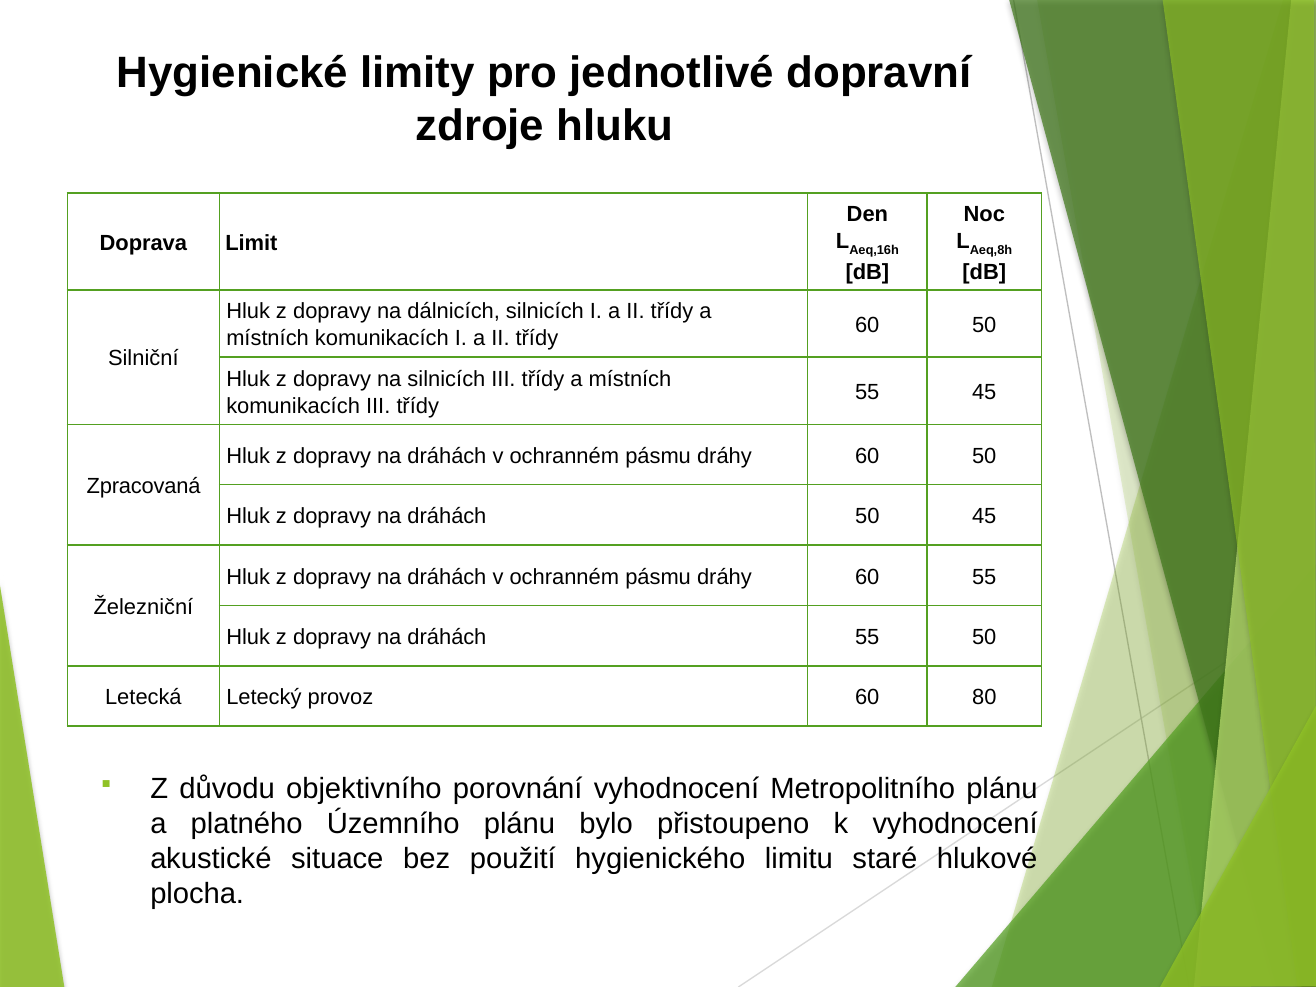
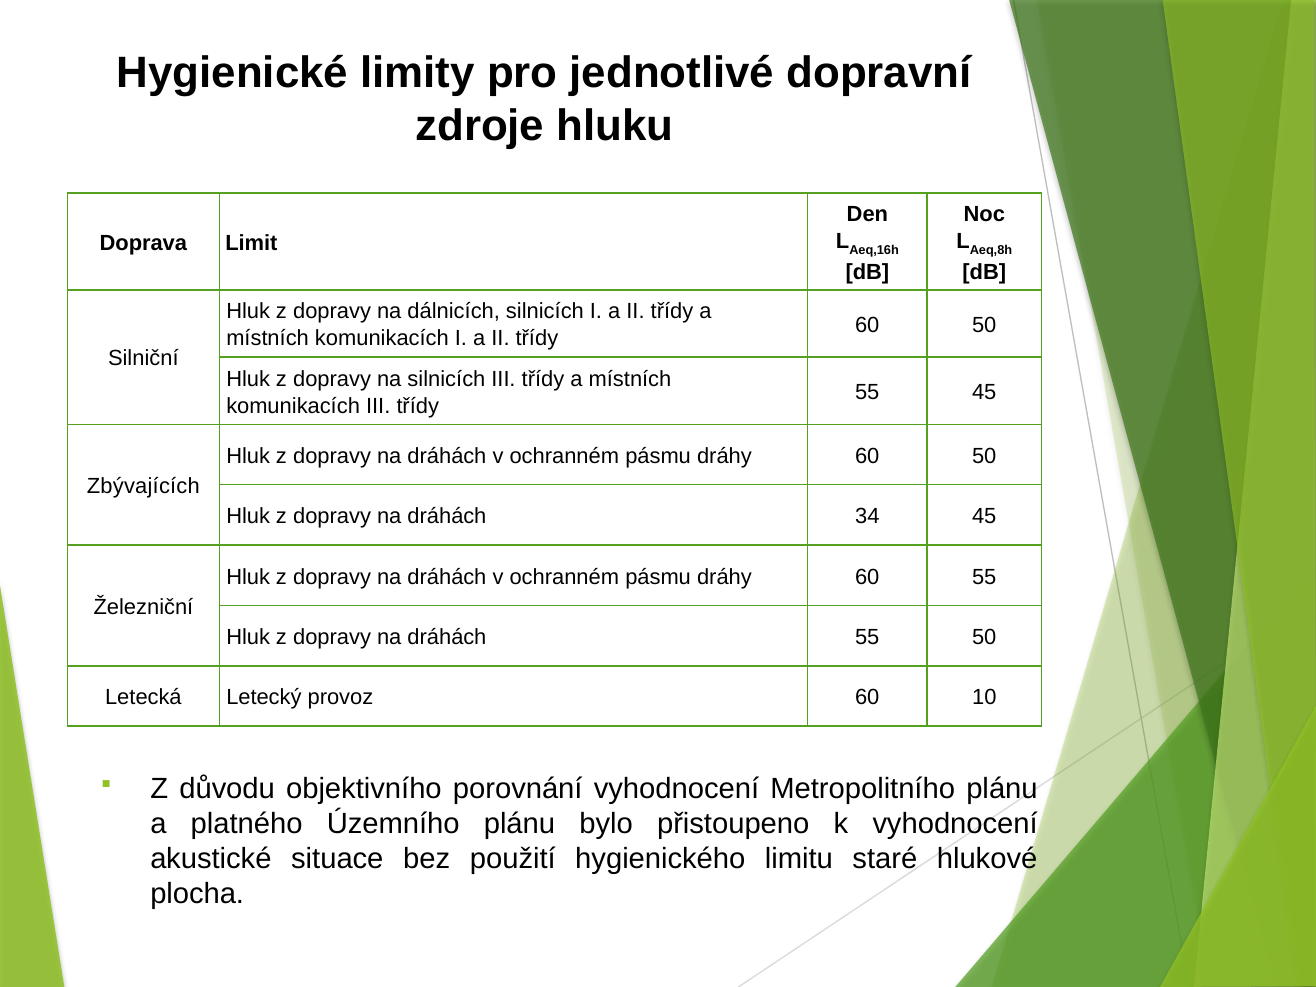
Zpracovaná: Zpracovaná -> Zbývajících
dráhách 50: 50 -> 34
80: 80 -> 10
